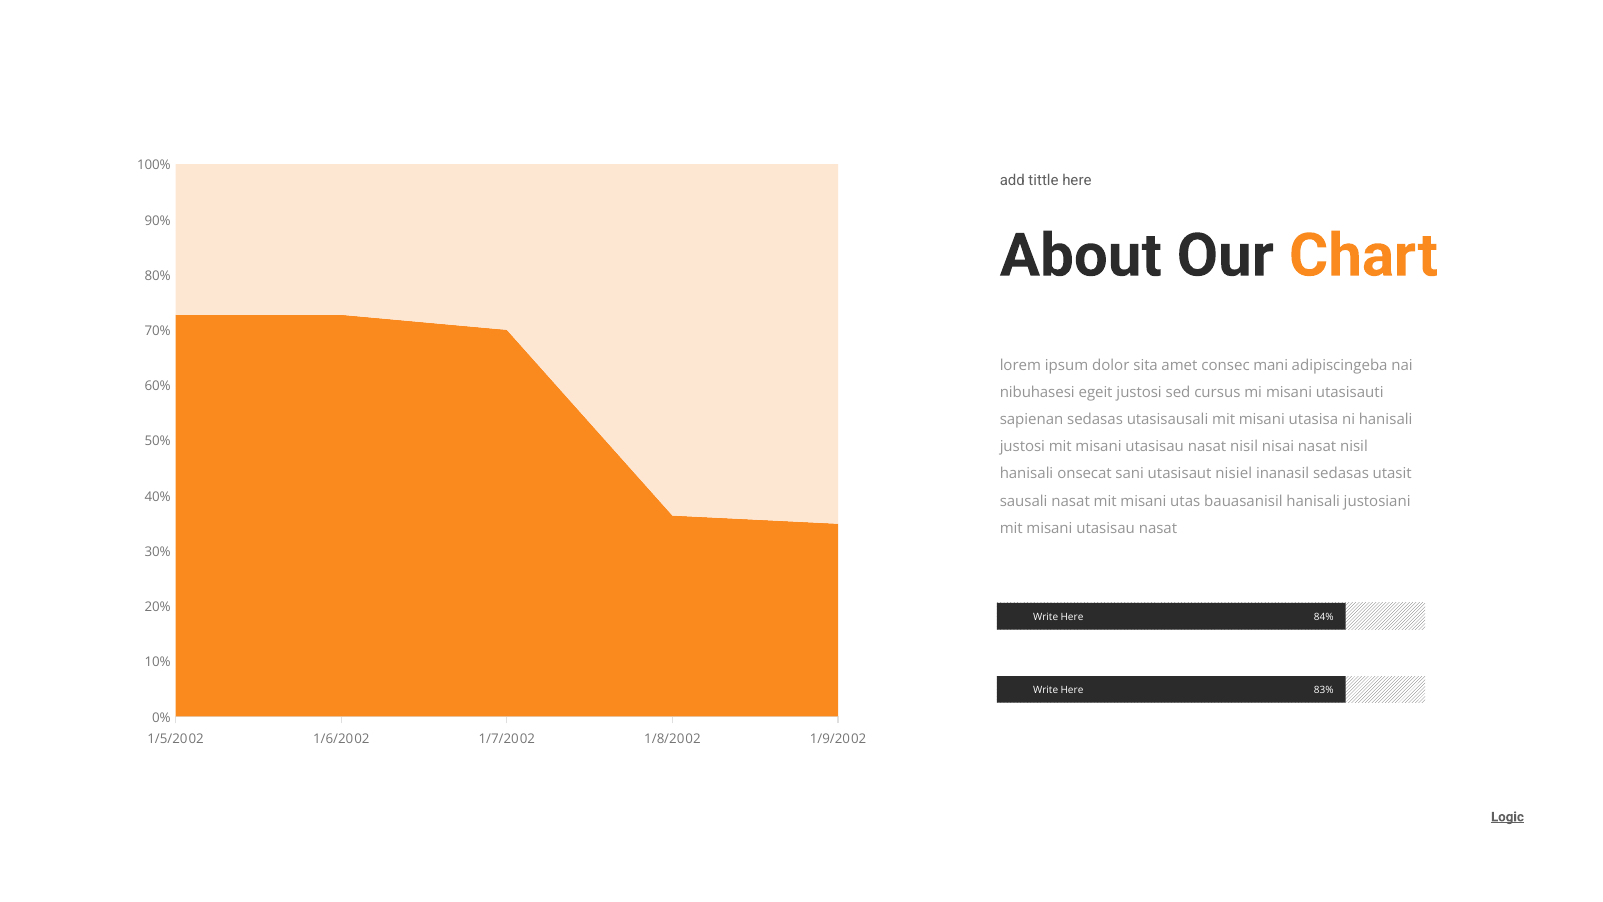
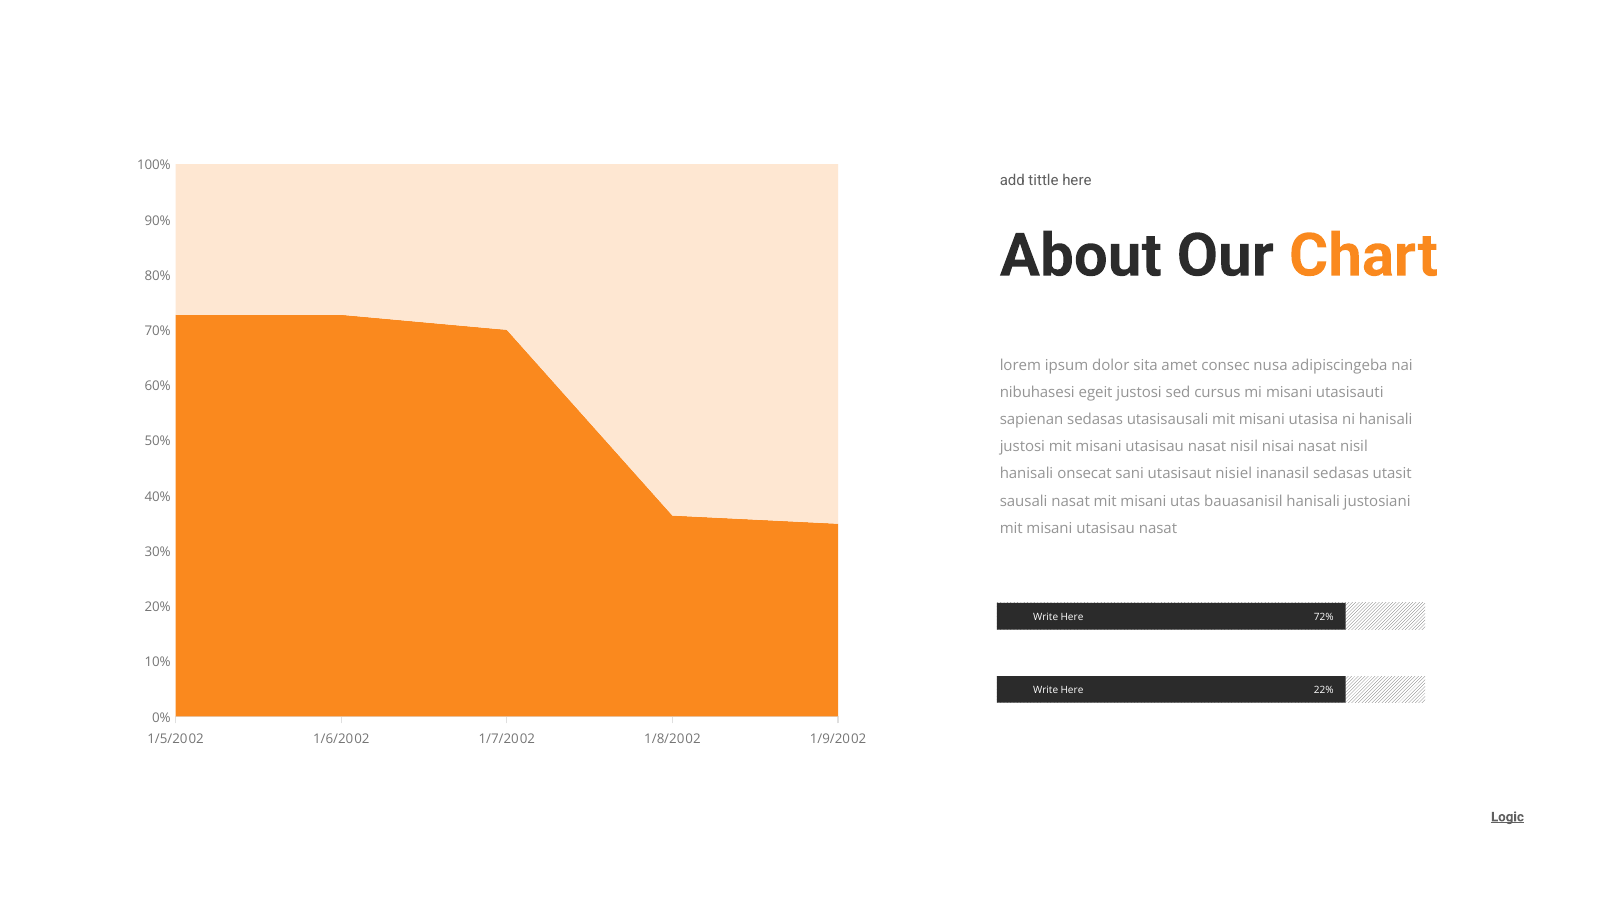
mani: mani -> nusa
84%: 84% -> 72%
83%: 83% -> 22%
